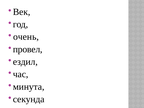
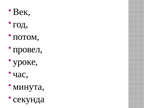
очень: очень -> потом
ездил: ездил -> уроке
